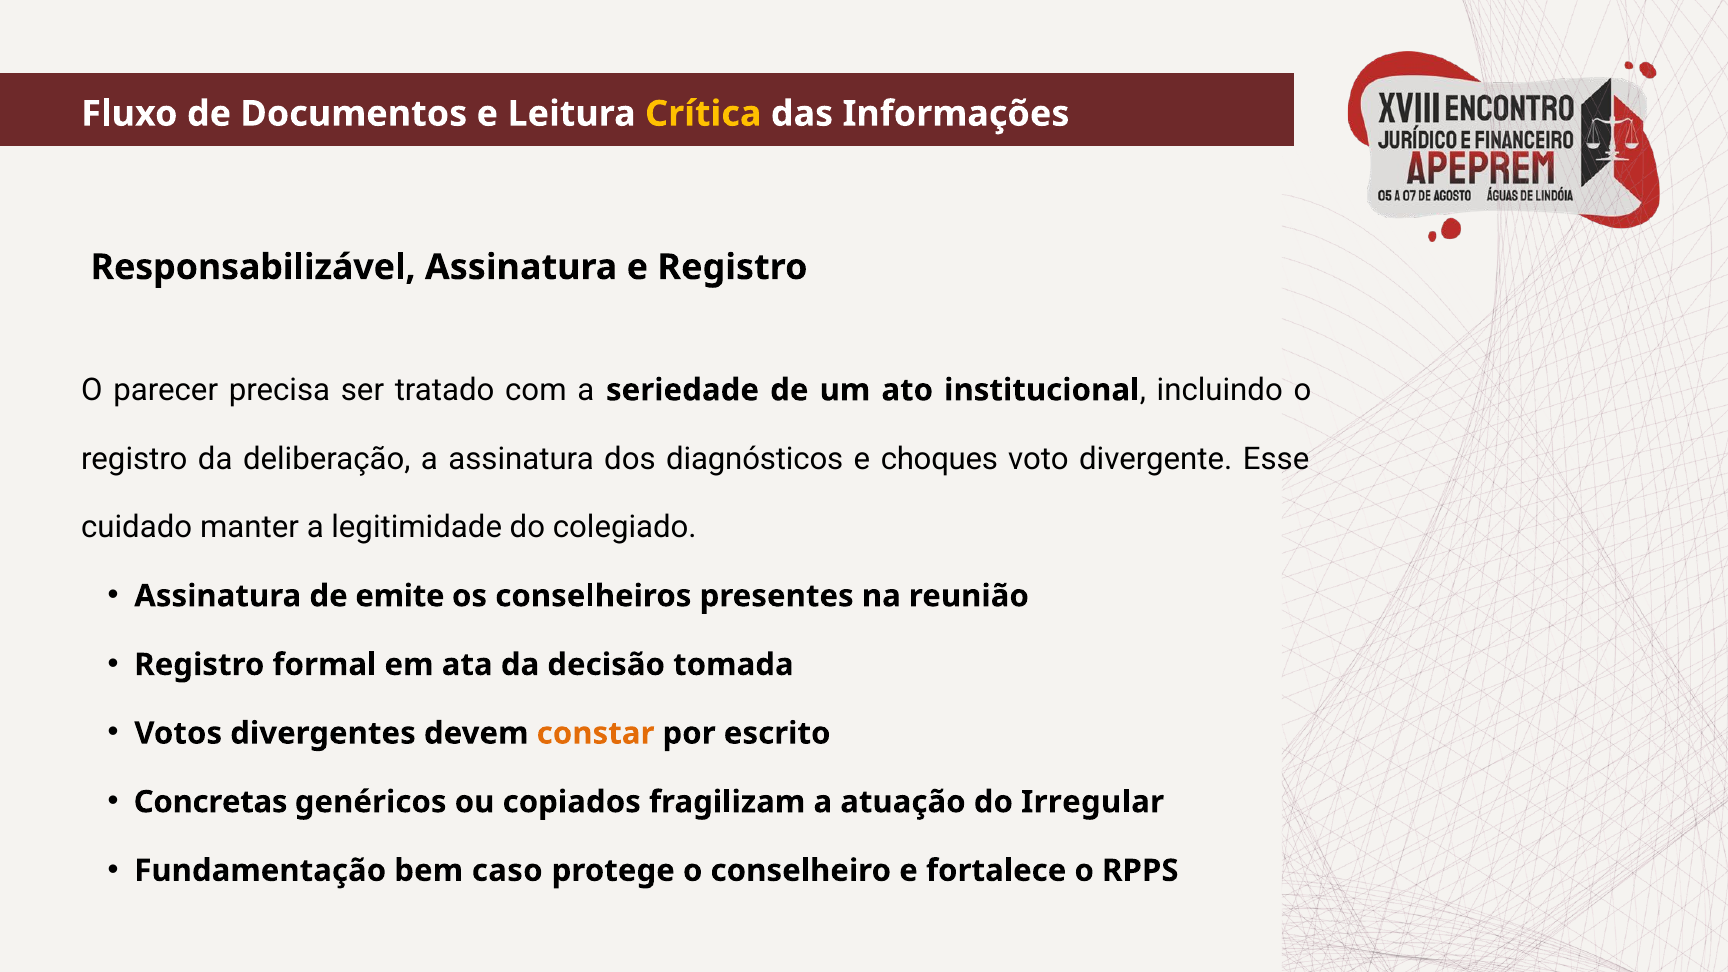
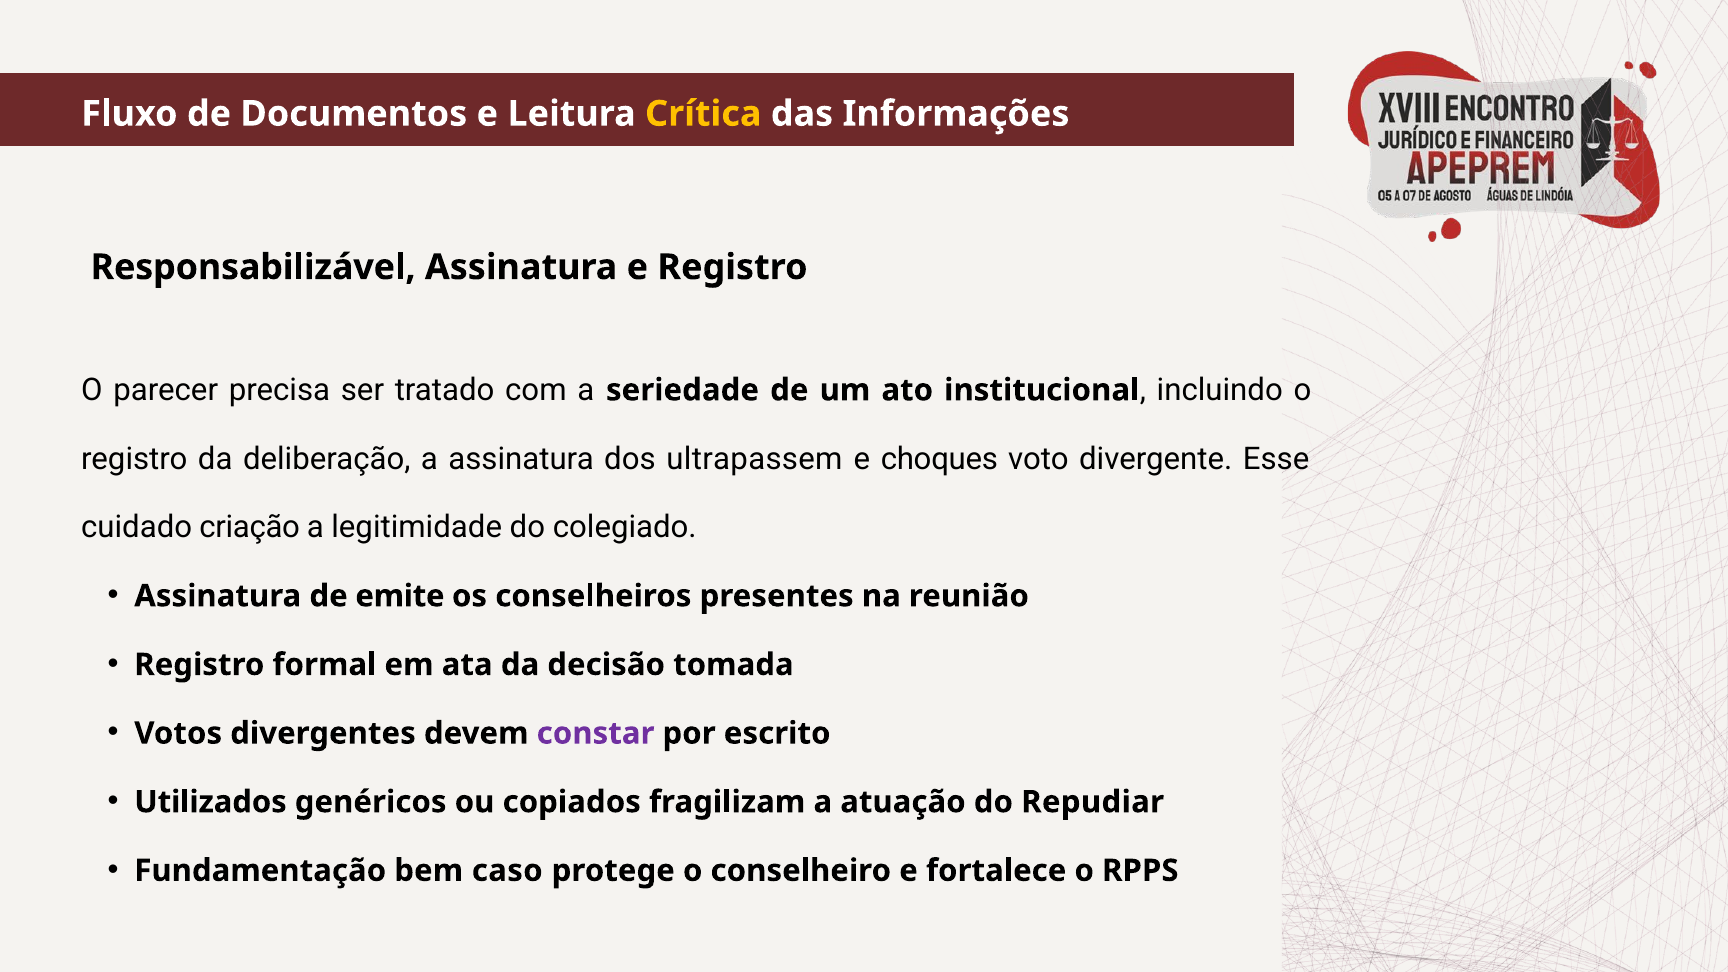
diagnósticos: diagnósticos -> ultrapassem
manter: manter -> criação
constar colour: orange -> purple
Concretas: Concretas -> Utilizados
Irregular: Irregular -> Repudiar
